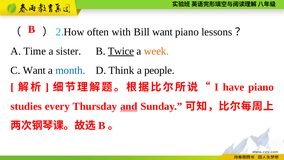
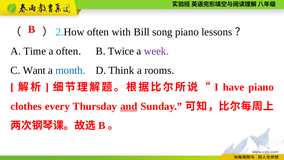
Bill want: want -> song
a sister: sister -> often
Twice underline: present -> none
week colour: orange -> purple
people: people -> rooms
studies: studies -> clothes
